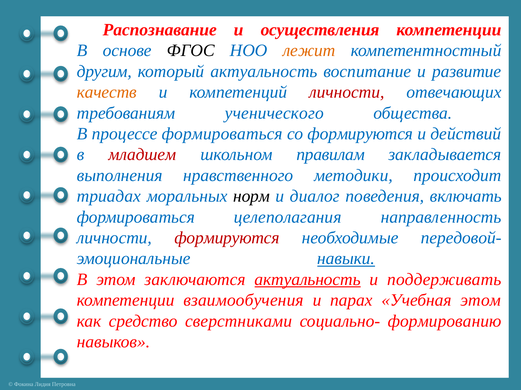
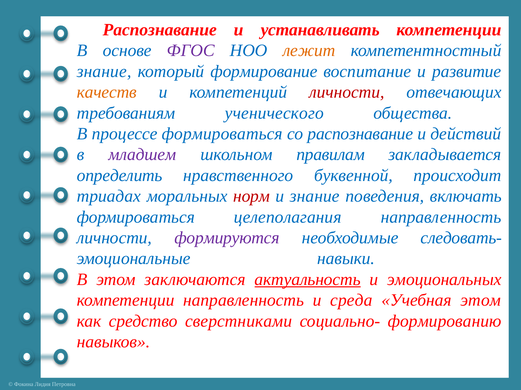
осуществления: осуществления -> устанавливать
ФГОС colour: black -> purple
другим at (104, 72): другим -> знание
который актуальность: актуальность -> формирование
со формируются: формируются -> распознавание
младшем colour: red -> purple
выполнения: выполнения -> определить
методики: методики -> буквенной
норм colour: black -> red
и диалог: диалог -> знание
формируются at (227, 238) colour: red -> purple
передовой-: передовой- -> следовать-
навыки underline: present -> none
поддерживать: поддерживать -> эмоциональных
компетенции взаимообучения: взаимообучения -> направленность
парах: парах -> среда
